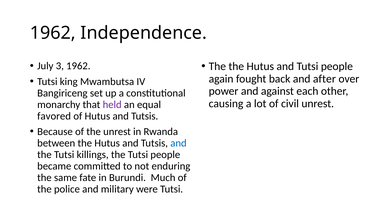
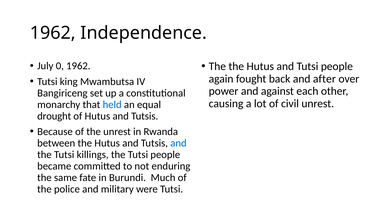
3: 3 -> 0
held colour: purple -> blue
favored: favored -> drought
